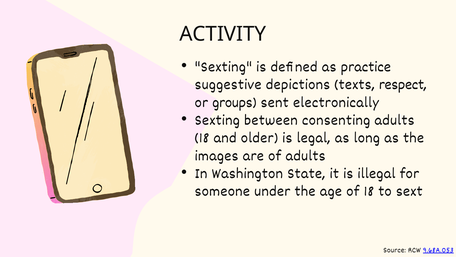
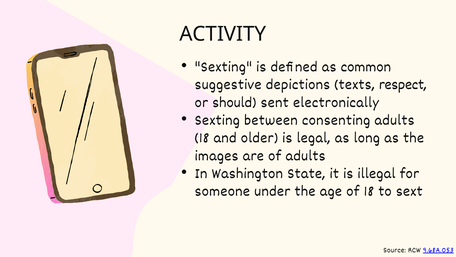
practice: practice -> common
groups: groups -> should
